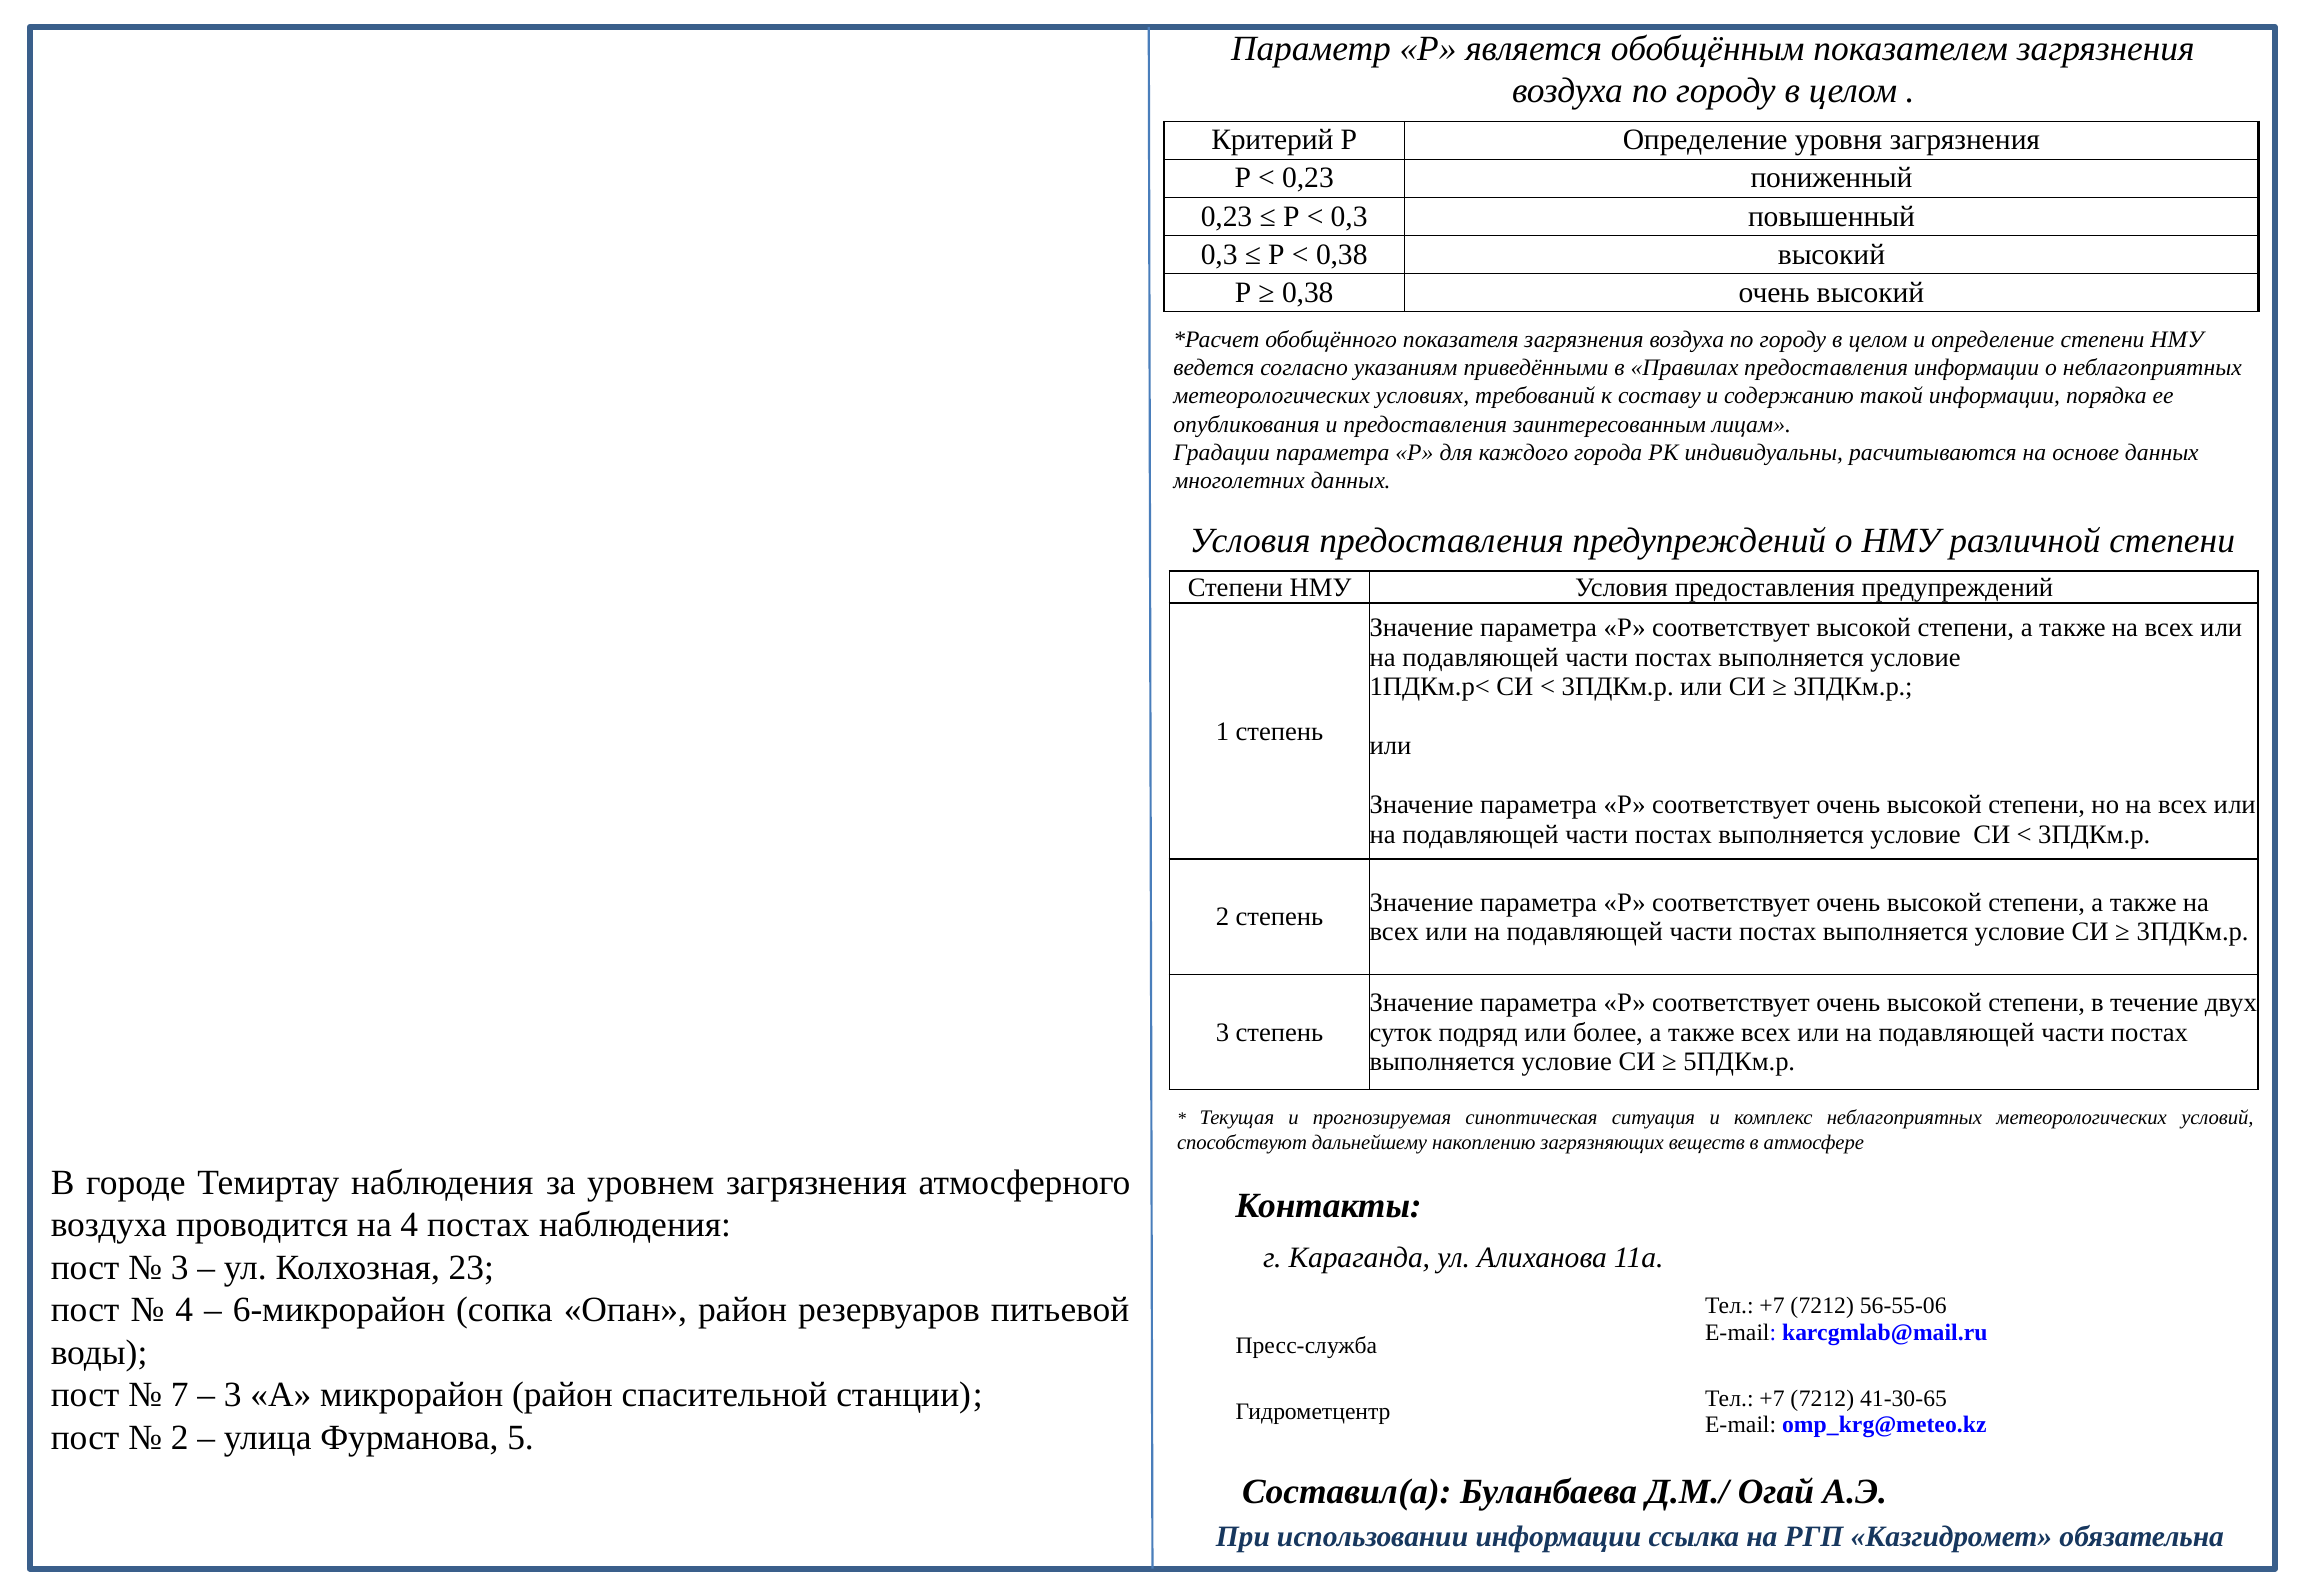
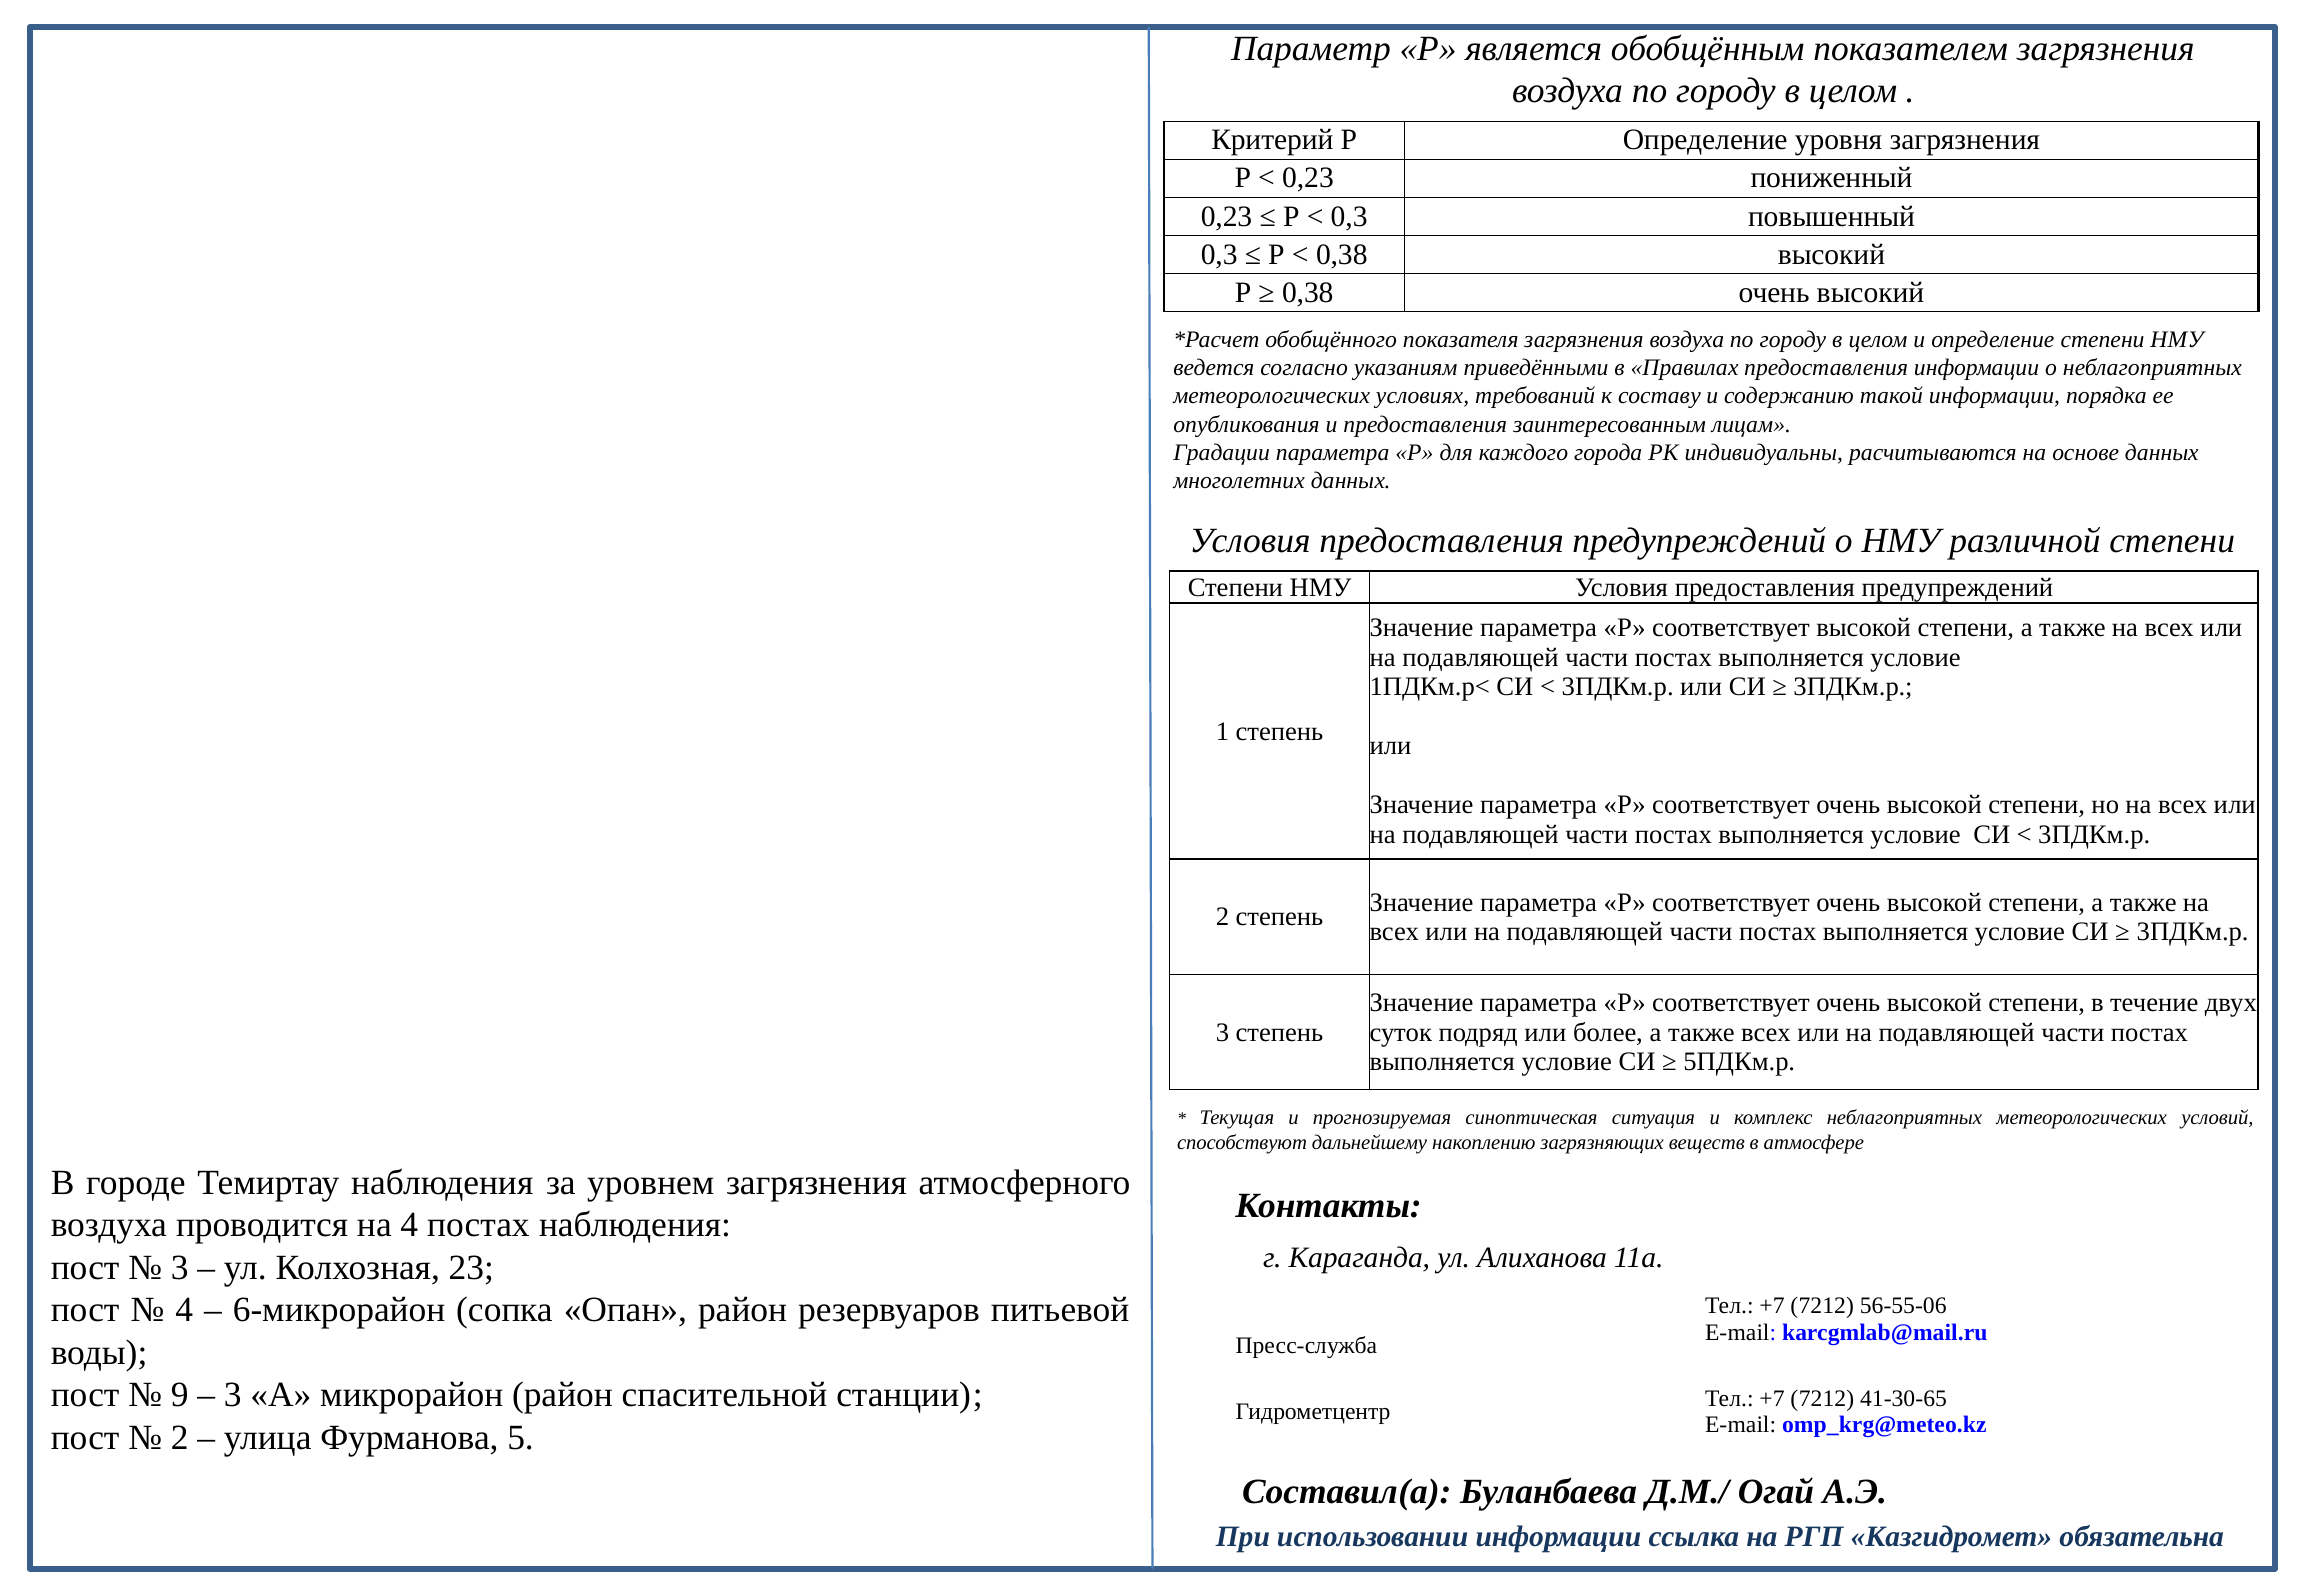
7: 7 -> 9
